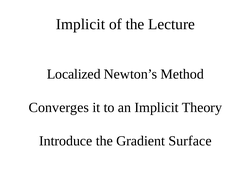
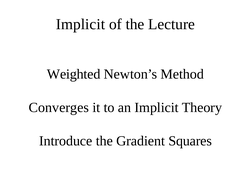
Localized: Localized -> Weighted
Surface: Surface -> Squares
